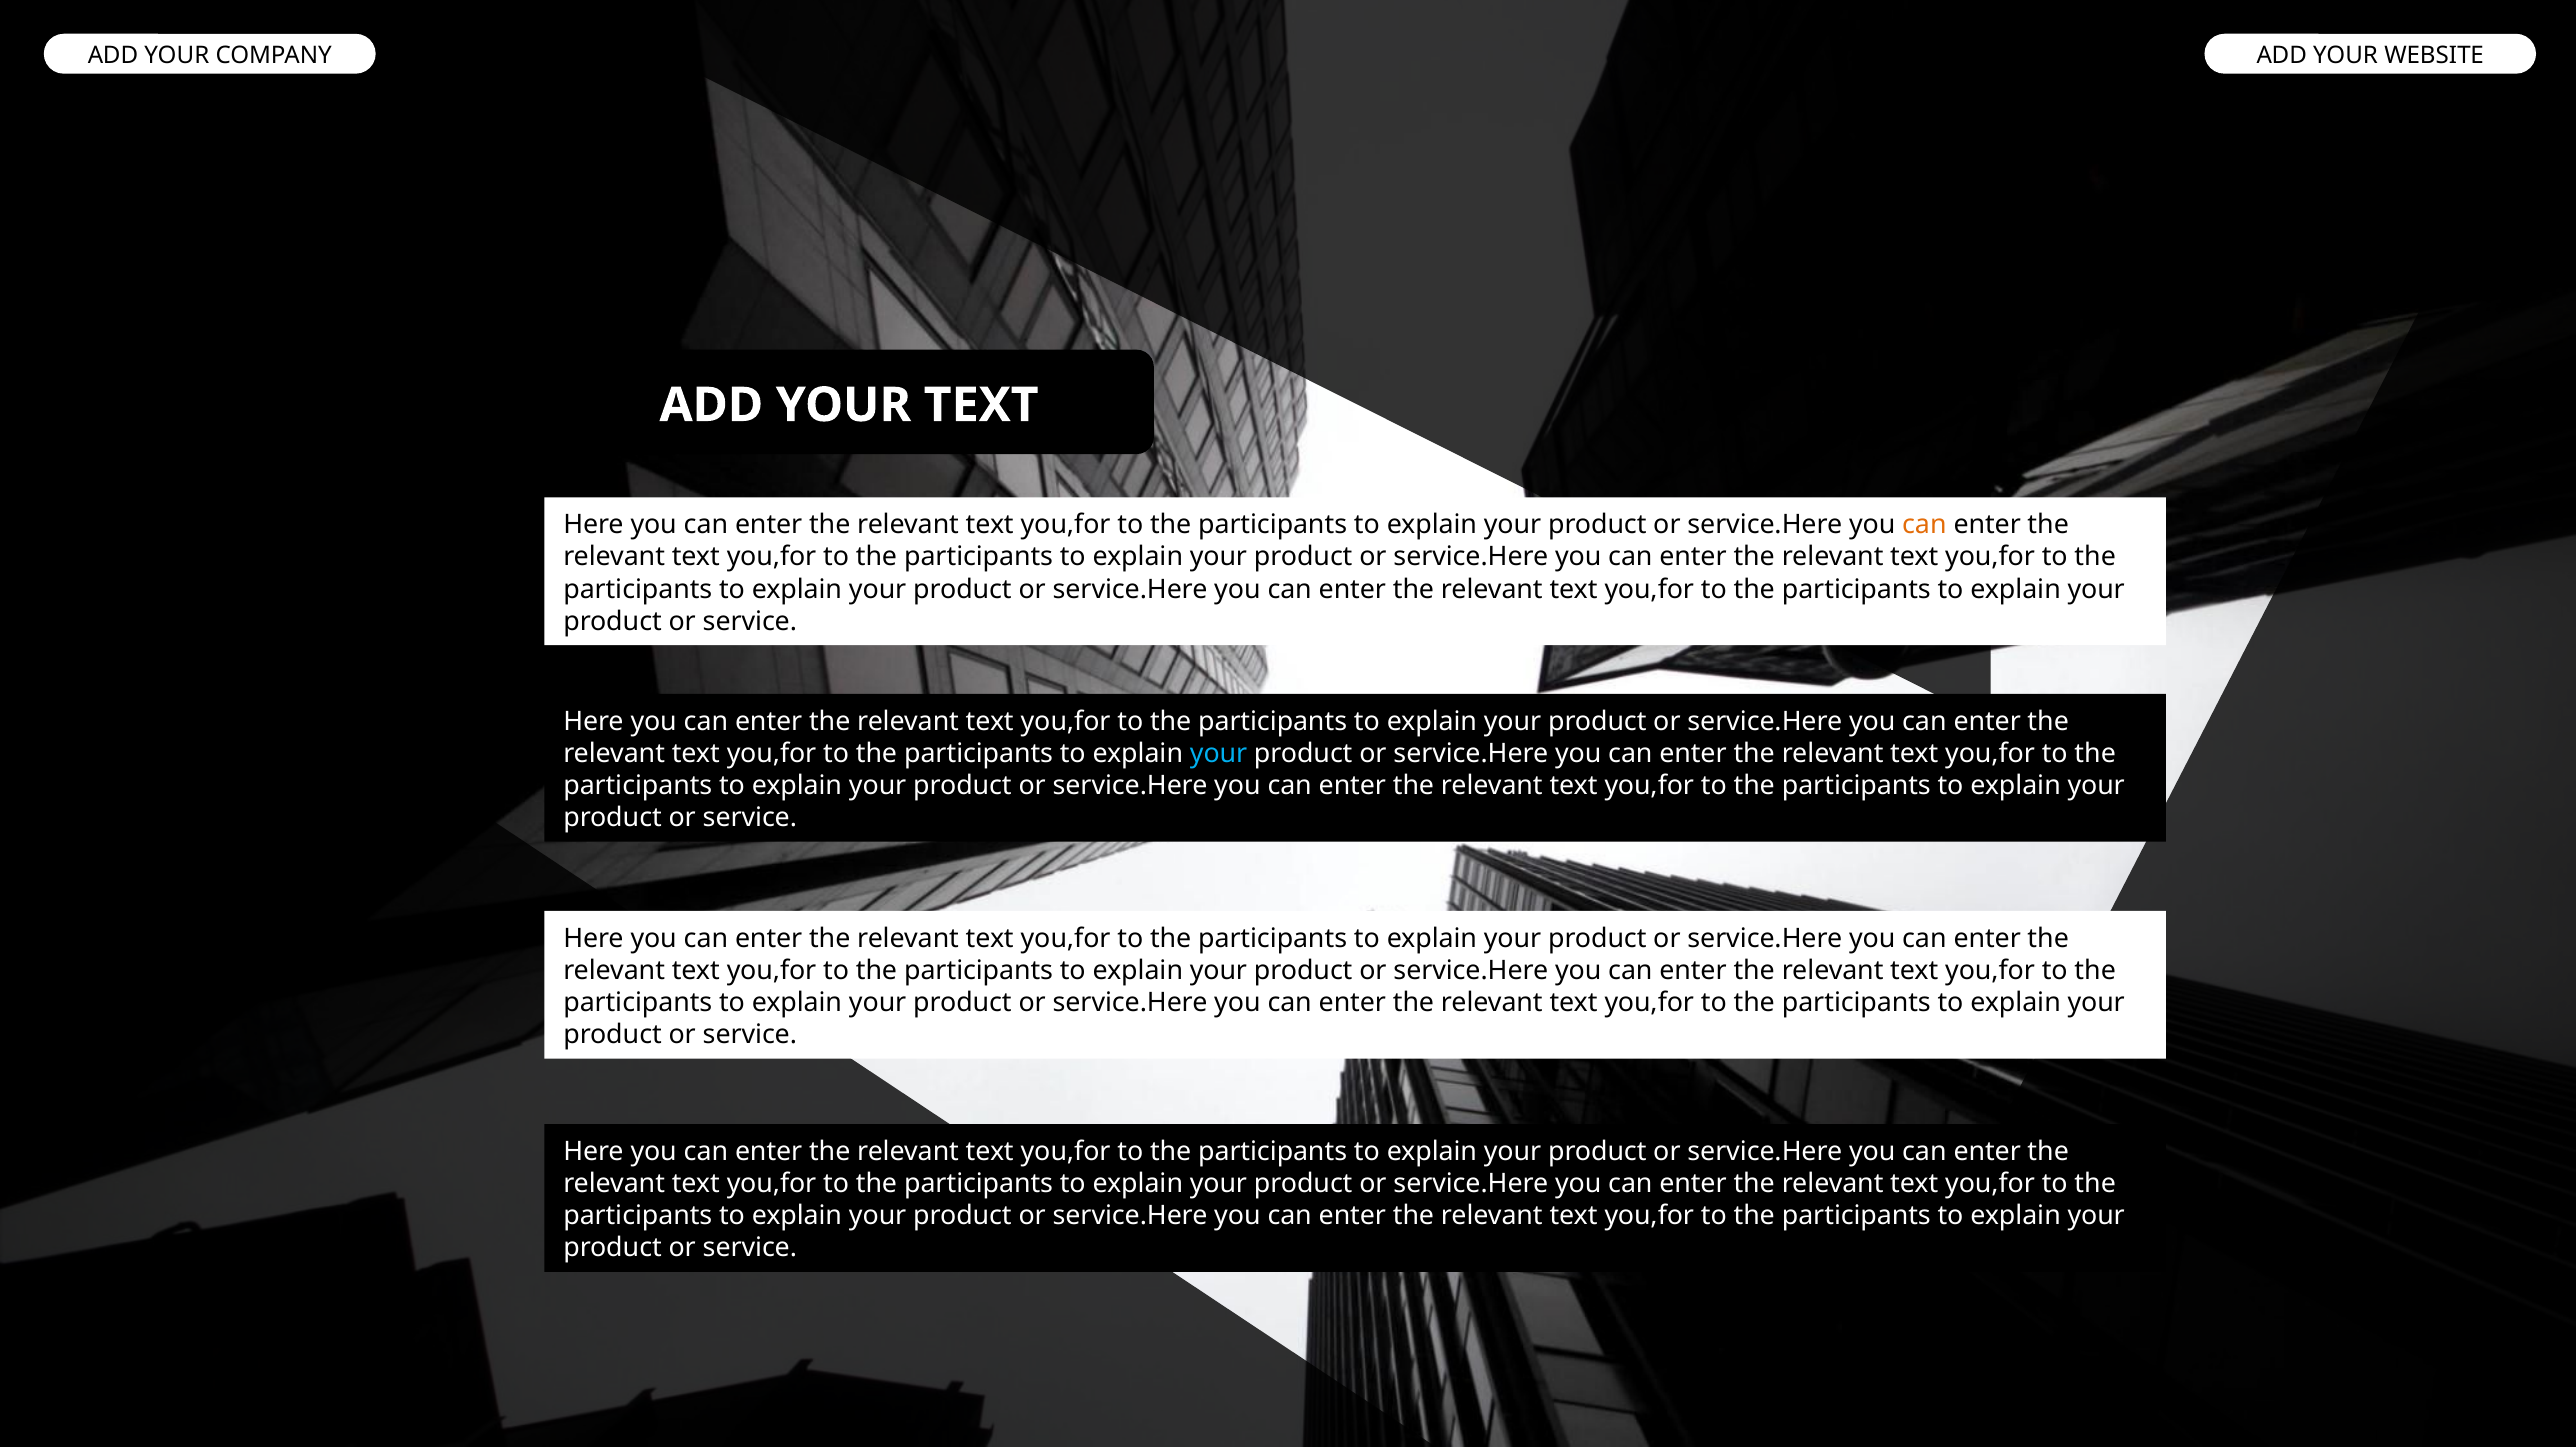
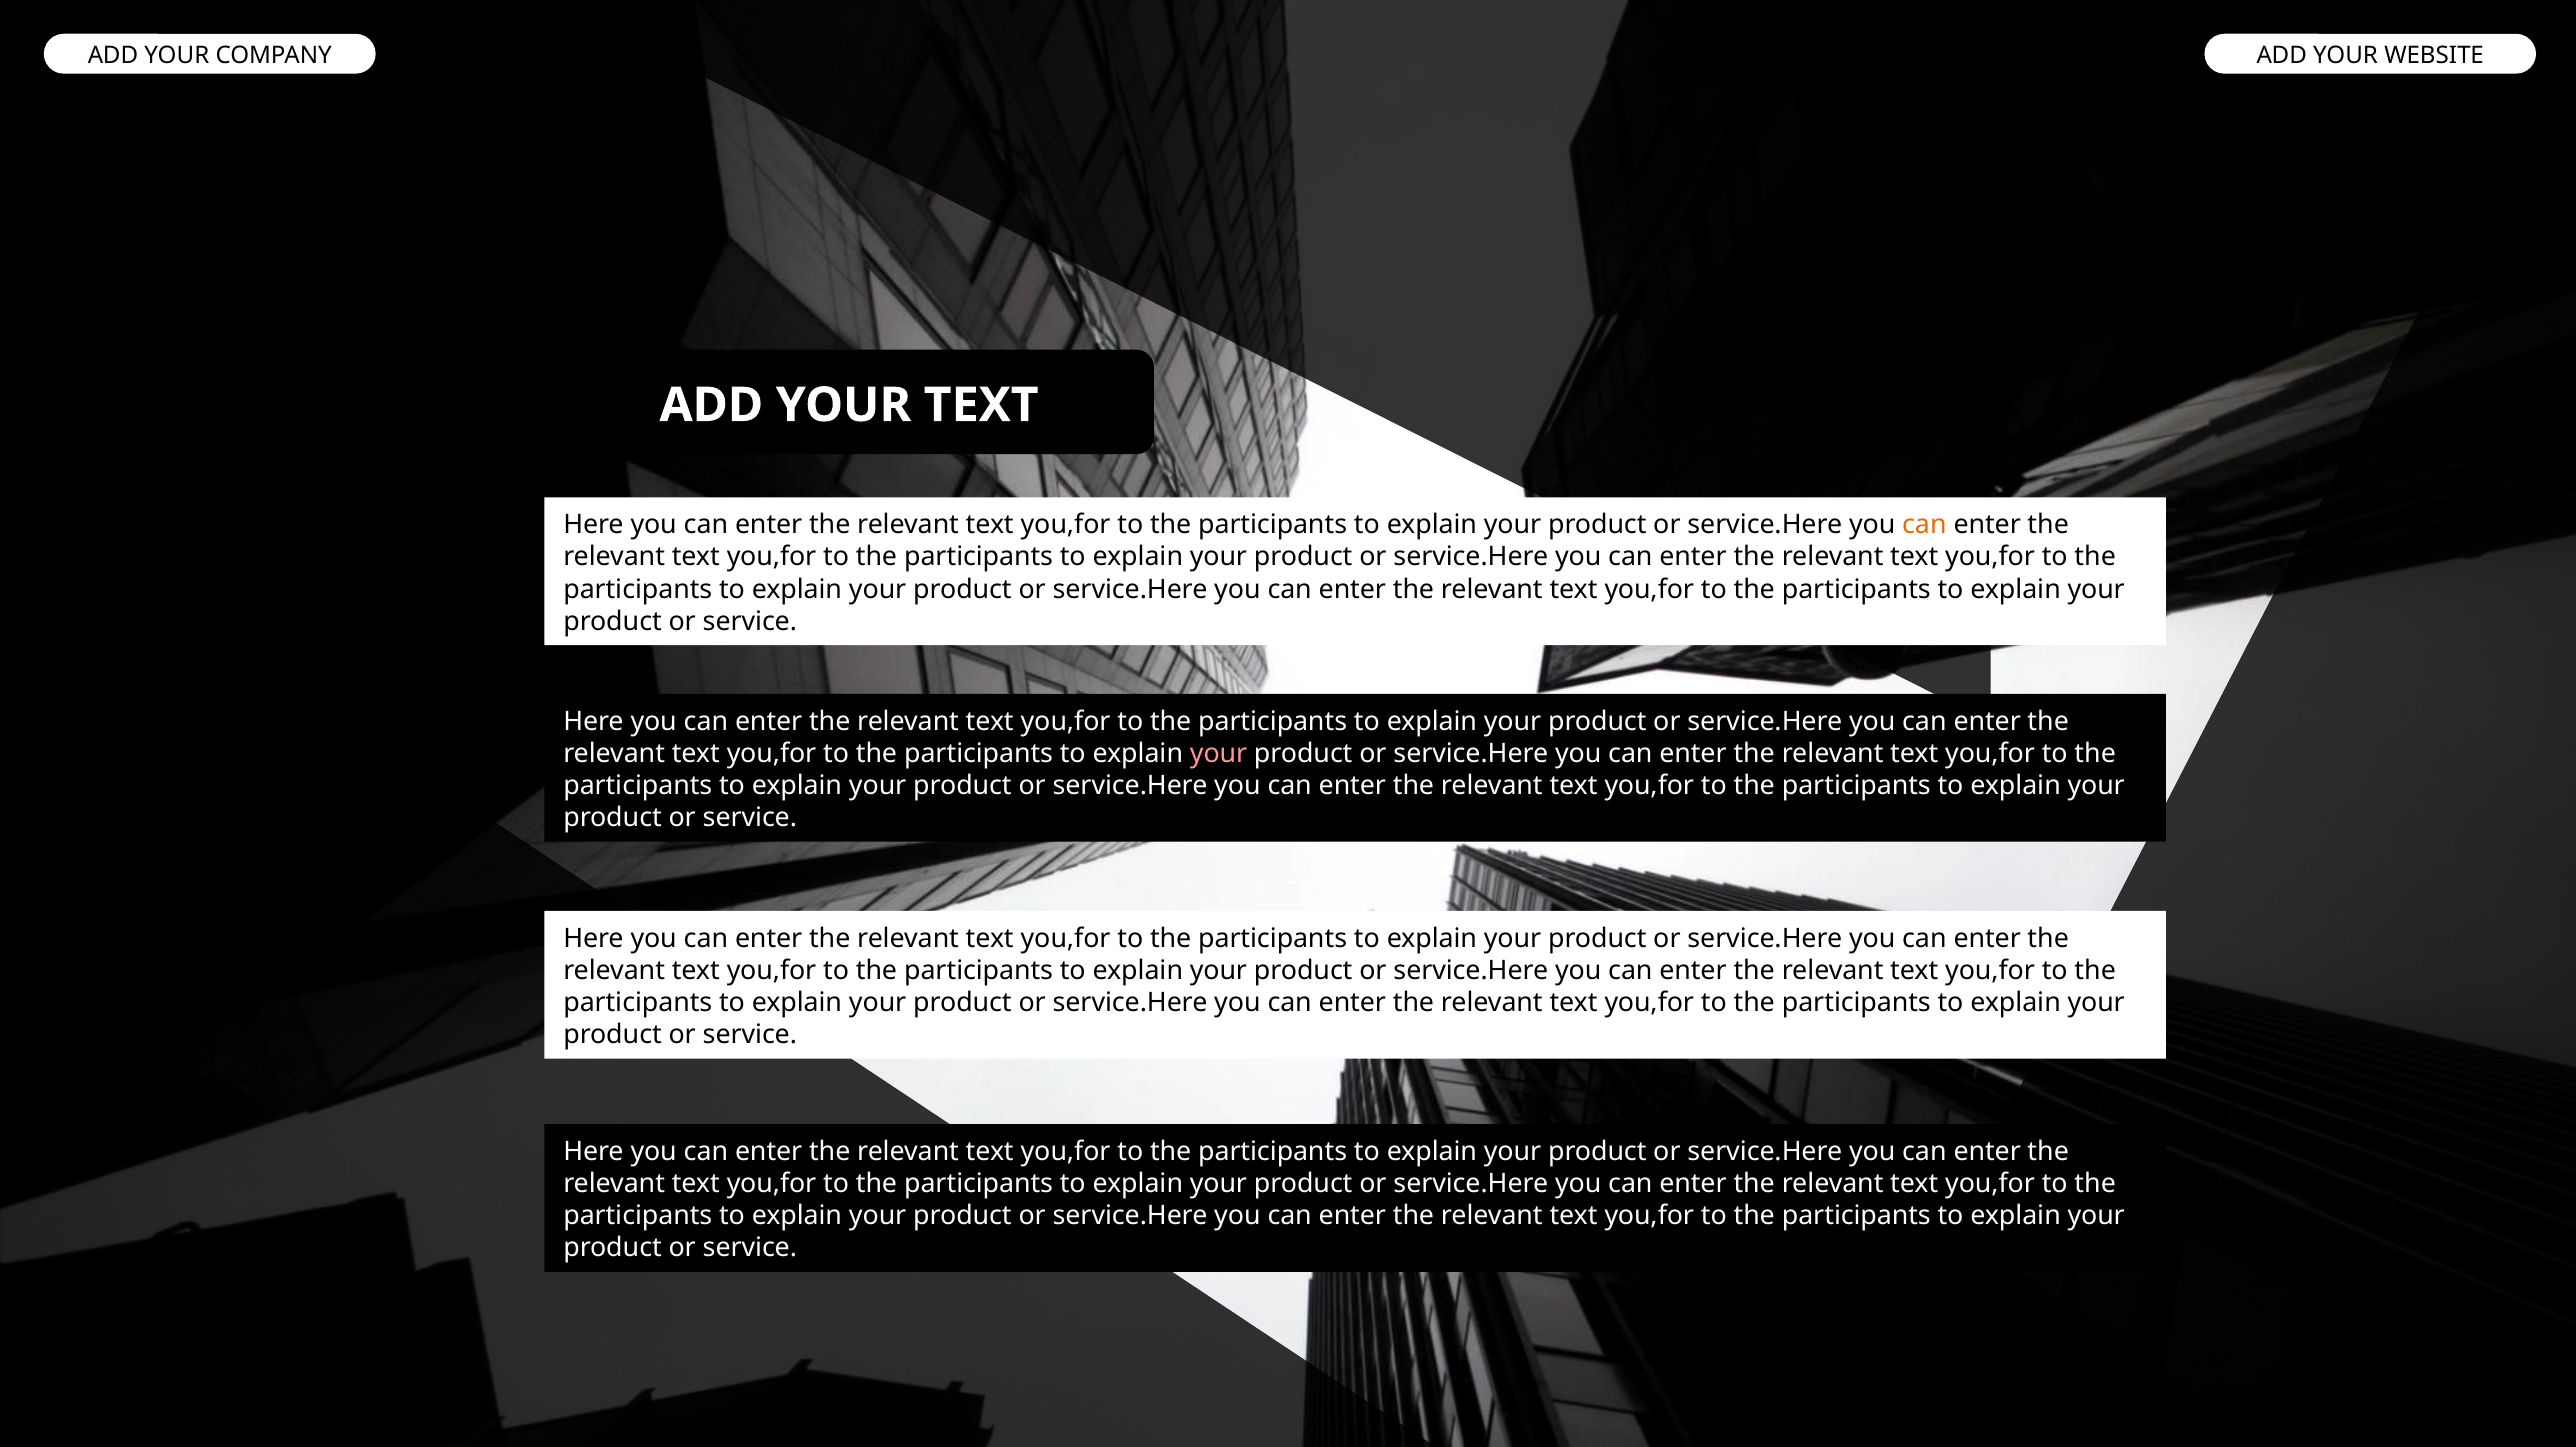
your at (1219, 753) colour: light blue -> pink
